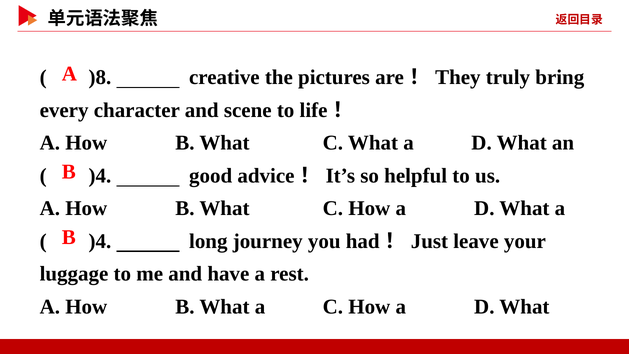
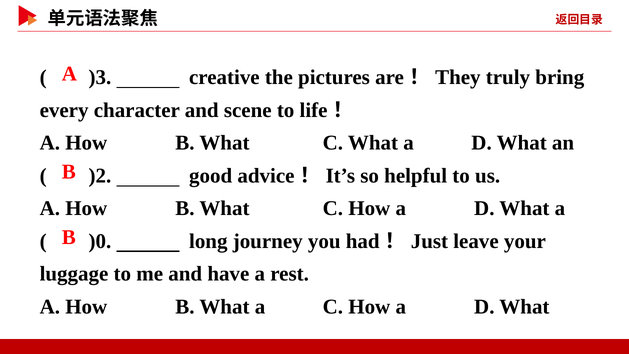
)8: )8 -> )3
)4 at (100, 176): )4 -> )2
)4 at (100, 241): )4 -> )0
